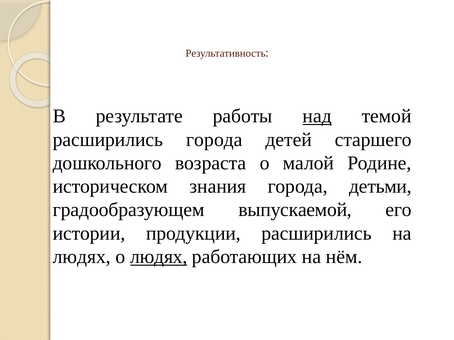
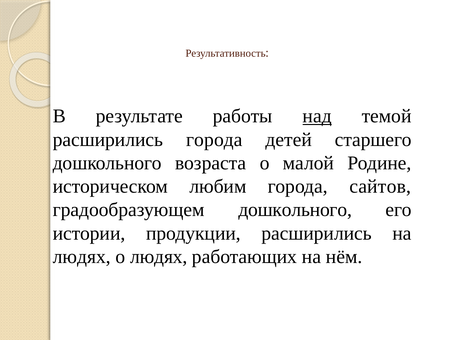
знания: знания -> любим
детьми: детьми -> сайтов
градообразующем выпускаемой: выпускаемой -> дошкольного
людях at (159, 257) underline: present -> none
